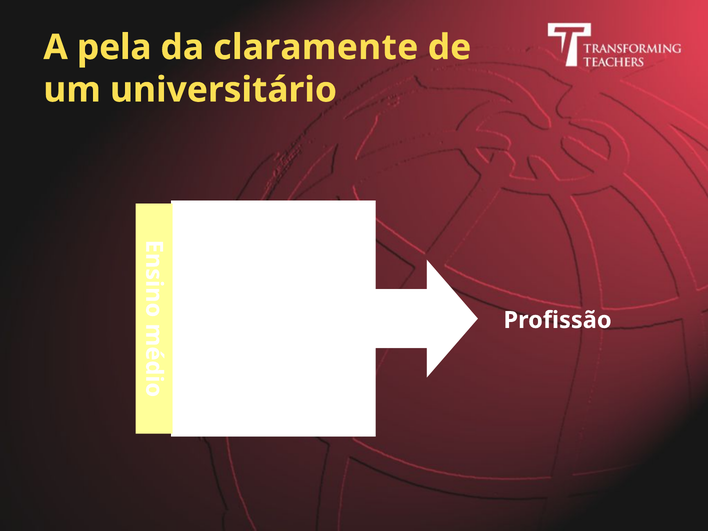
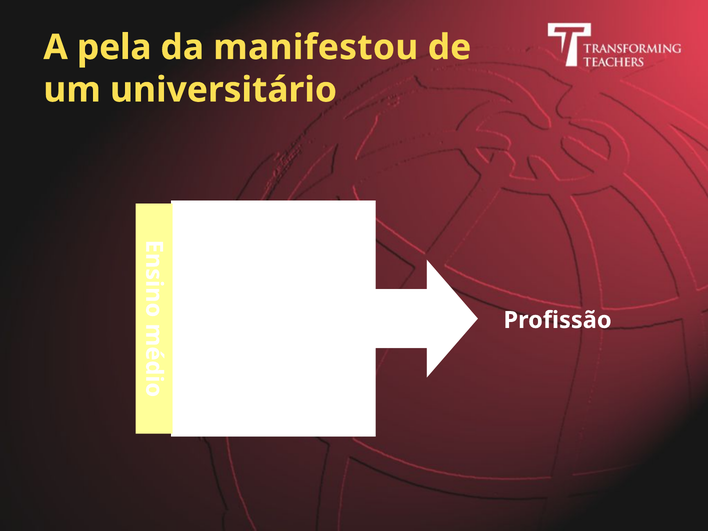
claramente: claramente -> manifestou
